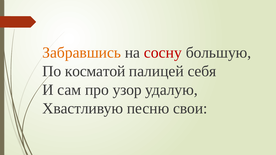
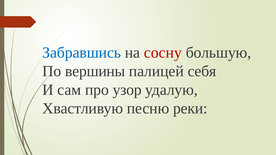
Забравшись colour: orange -> blue
косматой: косматой -> вершины
свои: свои -> реки
